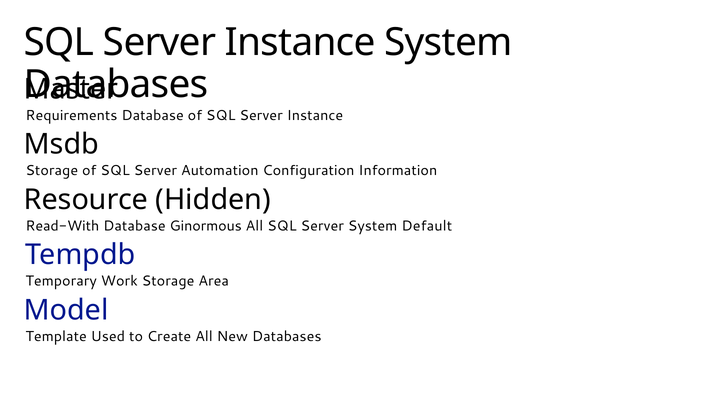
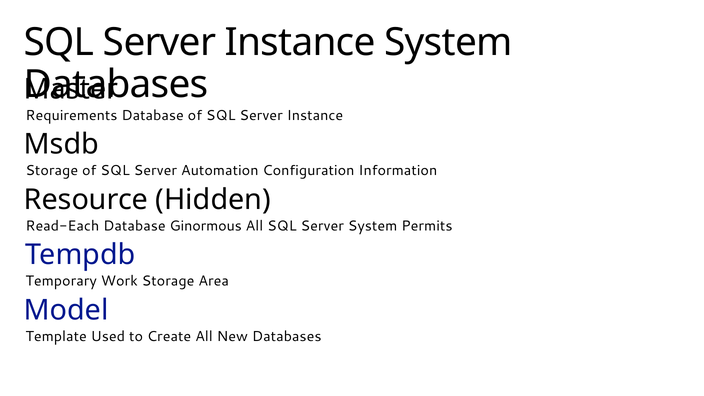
Read-With: Read-With -> Read-Each
Default: Default -> Permits
